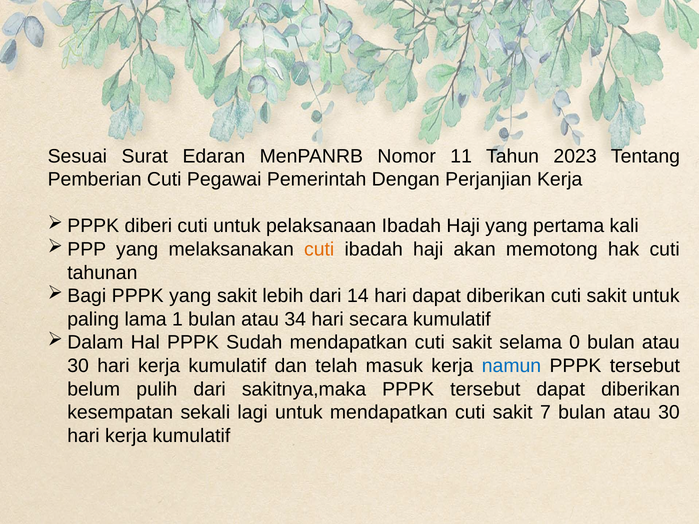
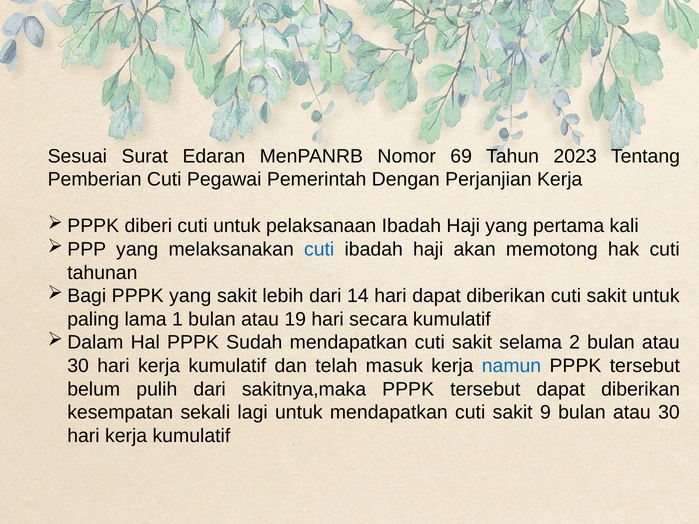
11: 11 -> 69
cuti at (319, 249) colour: orange -> blue
34: 34 -> 19
0: 0 -> 2
7: 7 -> 9
